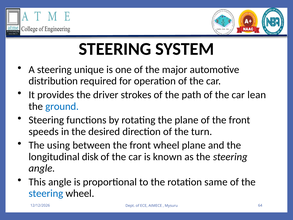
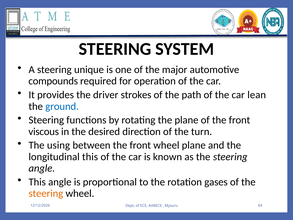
distribution: distribution -> compounds
speeds: speeds -> viscous
longitudinal disk: disk -> this
same: same -> gases
steering at (46, 193) colour: blue -> orange
